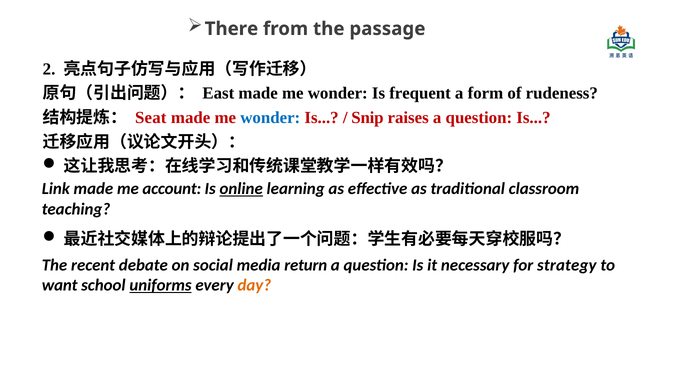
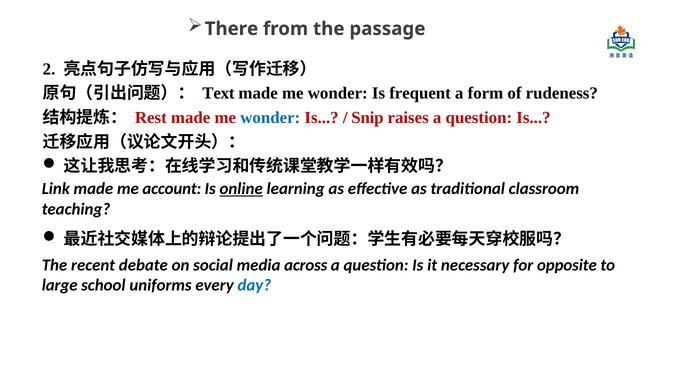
East: East -> Text
Seat: Seat -> Rest
return: return -> across
strategy: strategy -> opposite
want: want -> large
uniforms underline: present -> none
day colour: orange -> blue
